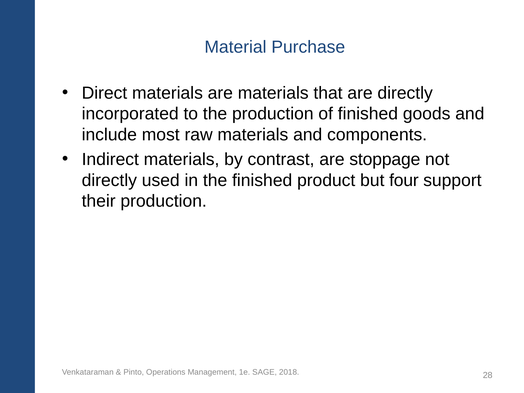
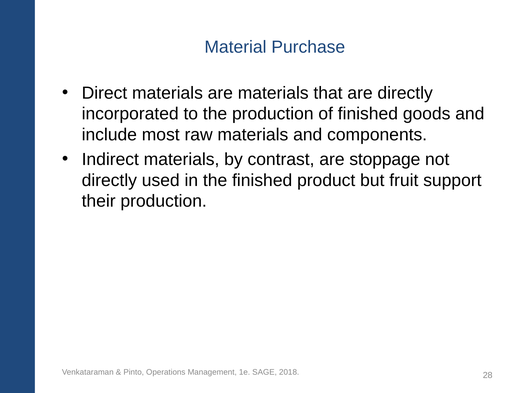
four: four -> fruit
